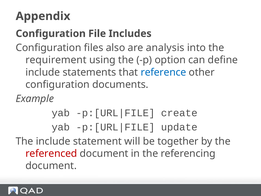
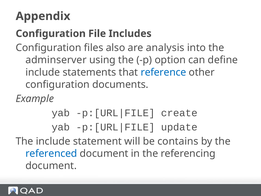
requirement: requirement -> adminserver
together: together -> contains
referenced colour: red -> blue
